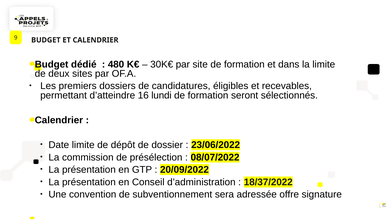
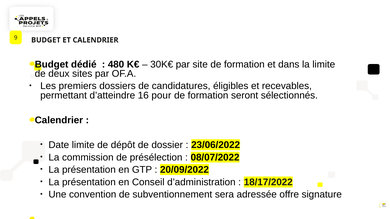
lundi: lundi -> pour
18/37/2022: 18/37/2022 -> 18/17/2022
